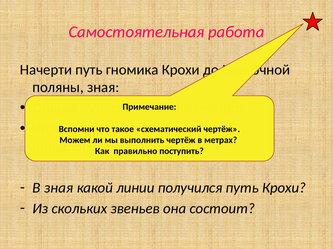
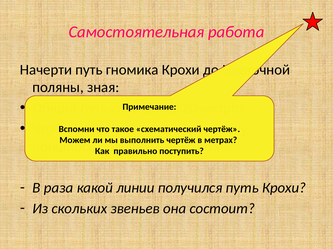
В зная: зная -> раза
